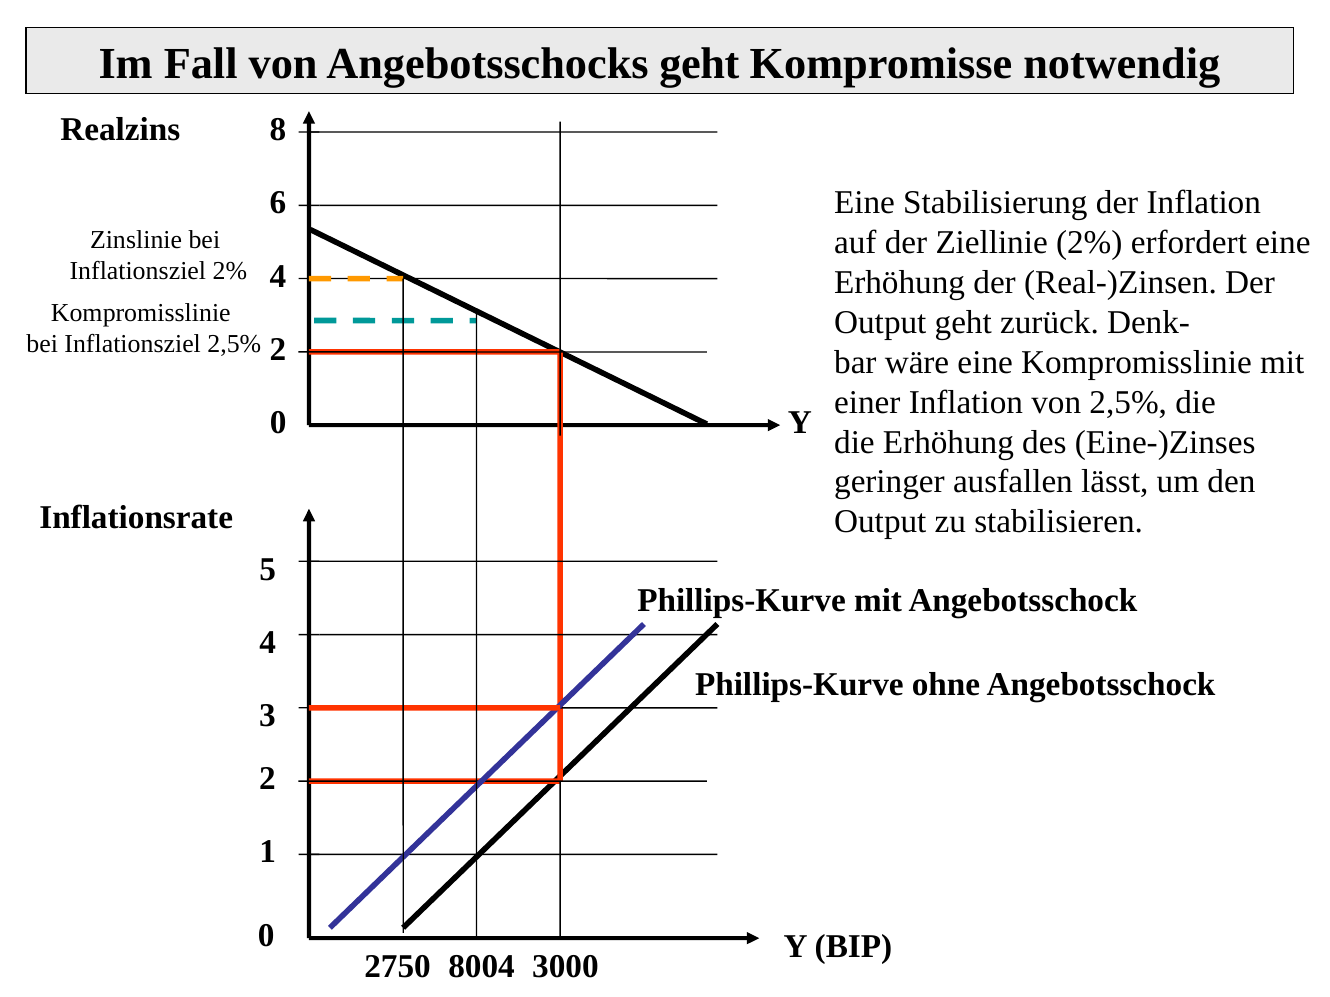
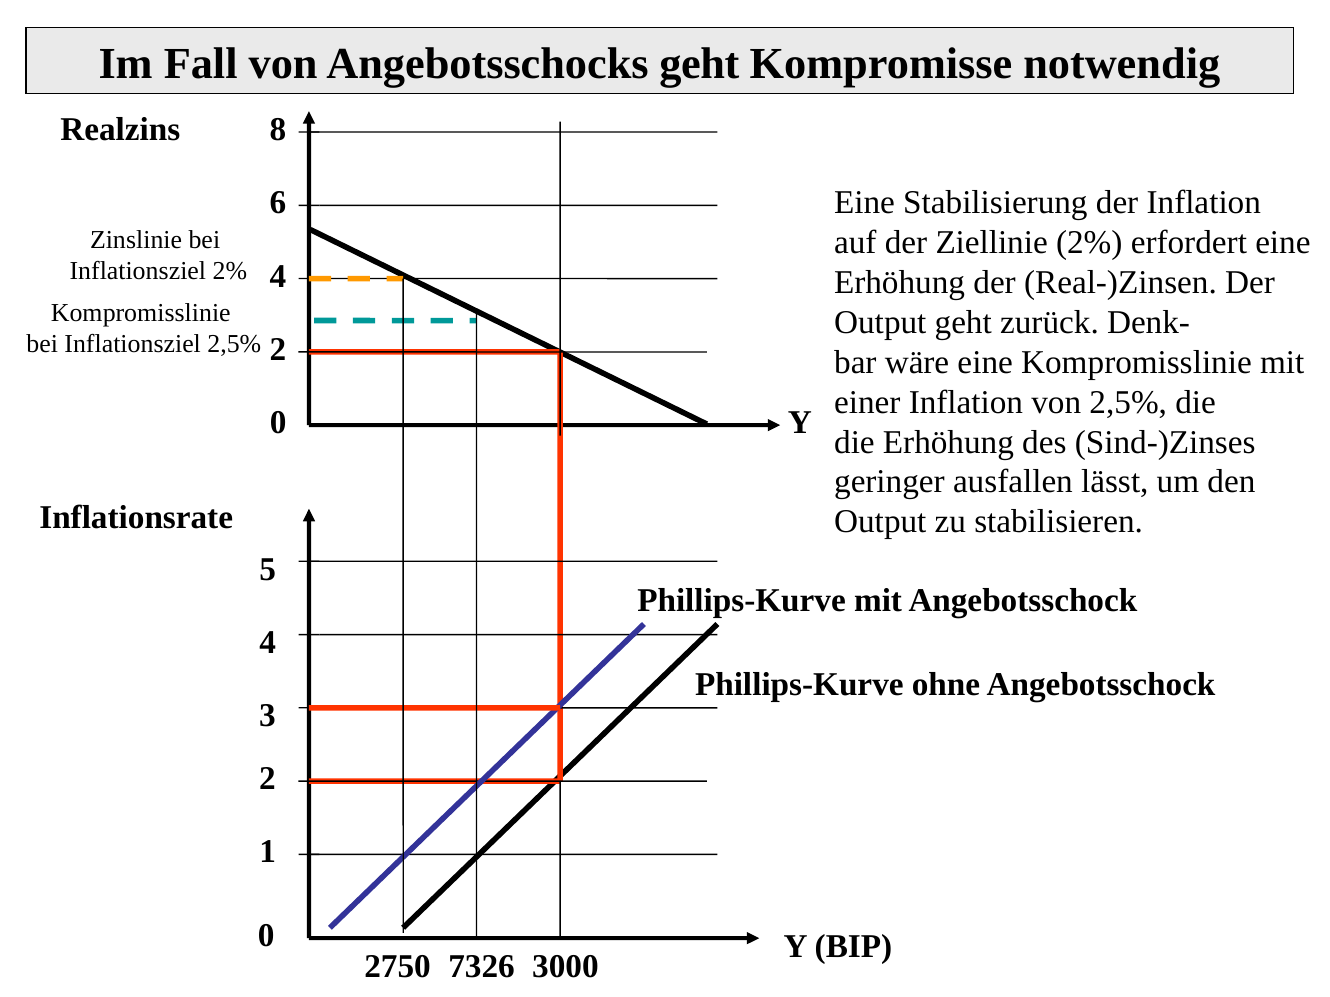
Eine-)Zinses: Eine-)Zinses -> Sind-)Zinses
8004: 8004 -> 7326
